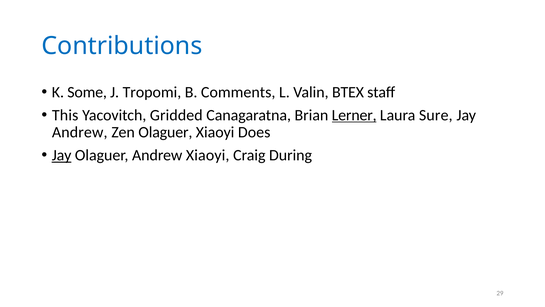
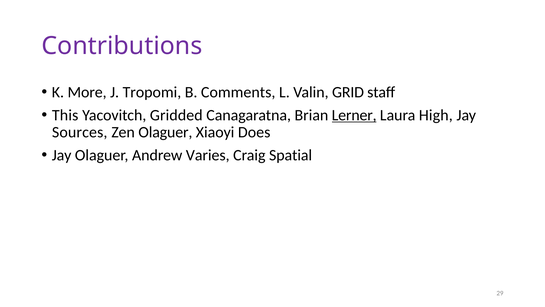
Contributions colour: blue -> purple
Some: Some -> More
BTEX: BTEX -> GRID
Sure: Sure -> High
Andrew at (80, 132): Andrew -> Sources
Jay at (62, 155) underline: present -> none
Andrew Xiaoyi: Xiaoyi -> Varies
During: During -> Spatial
